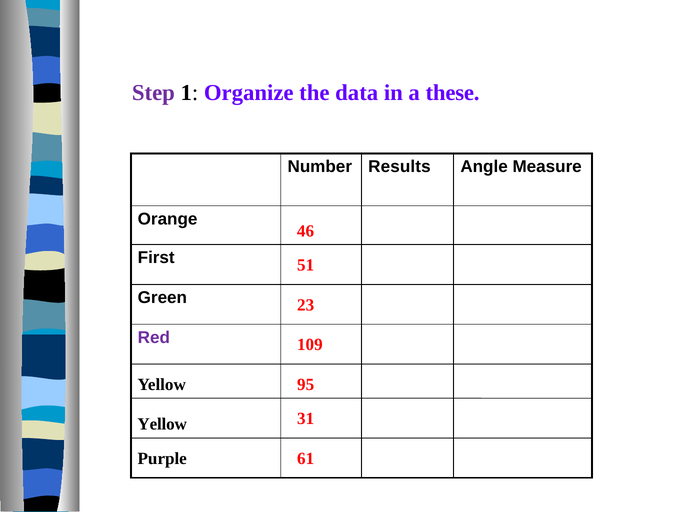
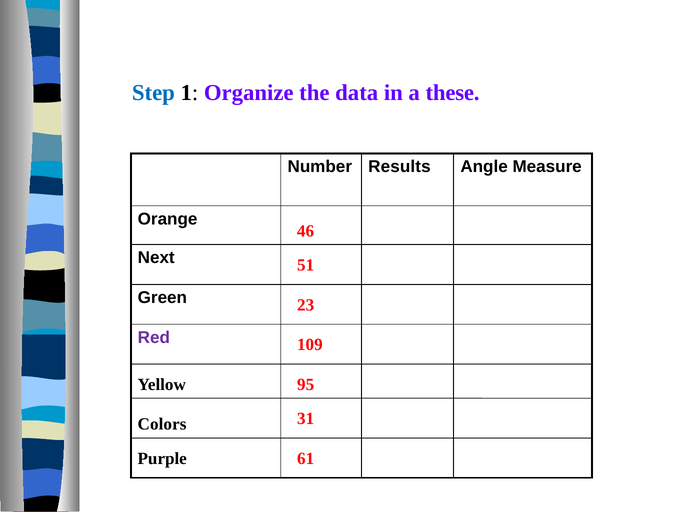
Step colour: purple -> blue
First: First -> Next
Yellow at (162, 425): Yellow -> Colors
